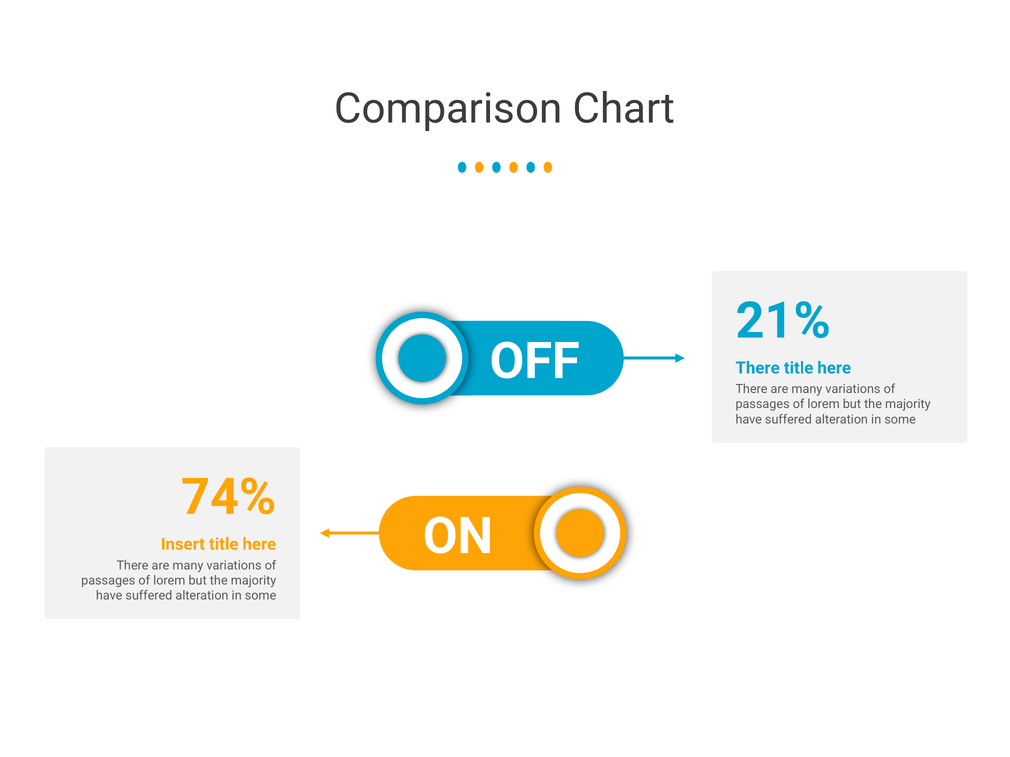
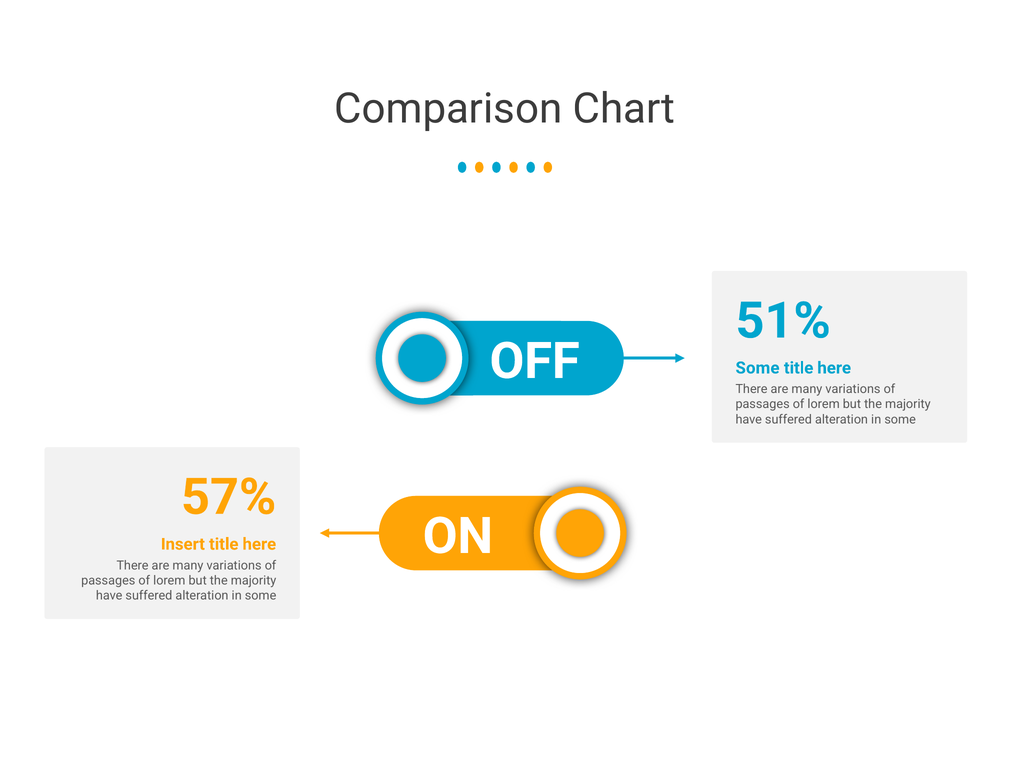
21%: 21% -> 51%
There at (758, 368): There -> Some
74%: 74% -> 57%
